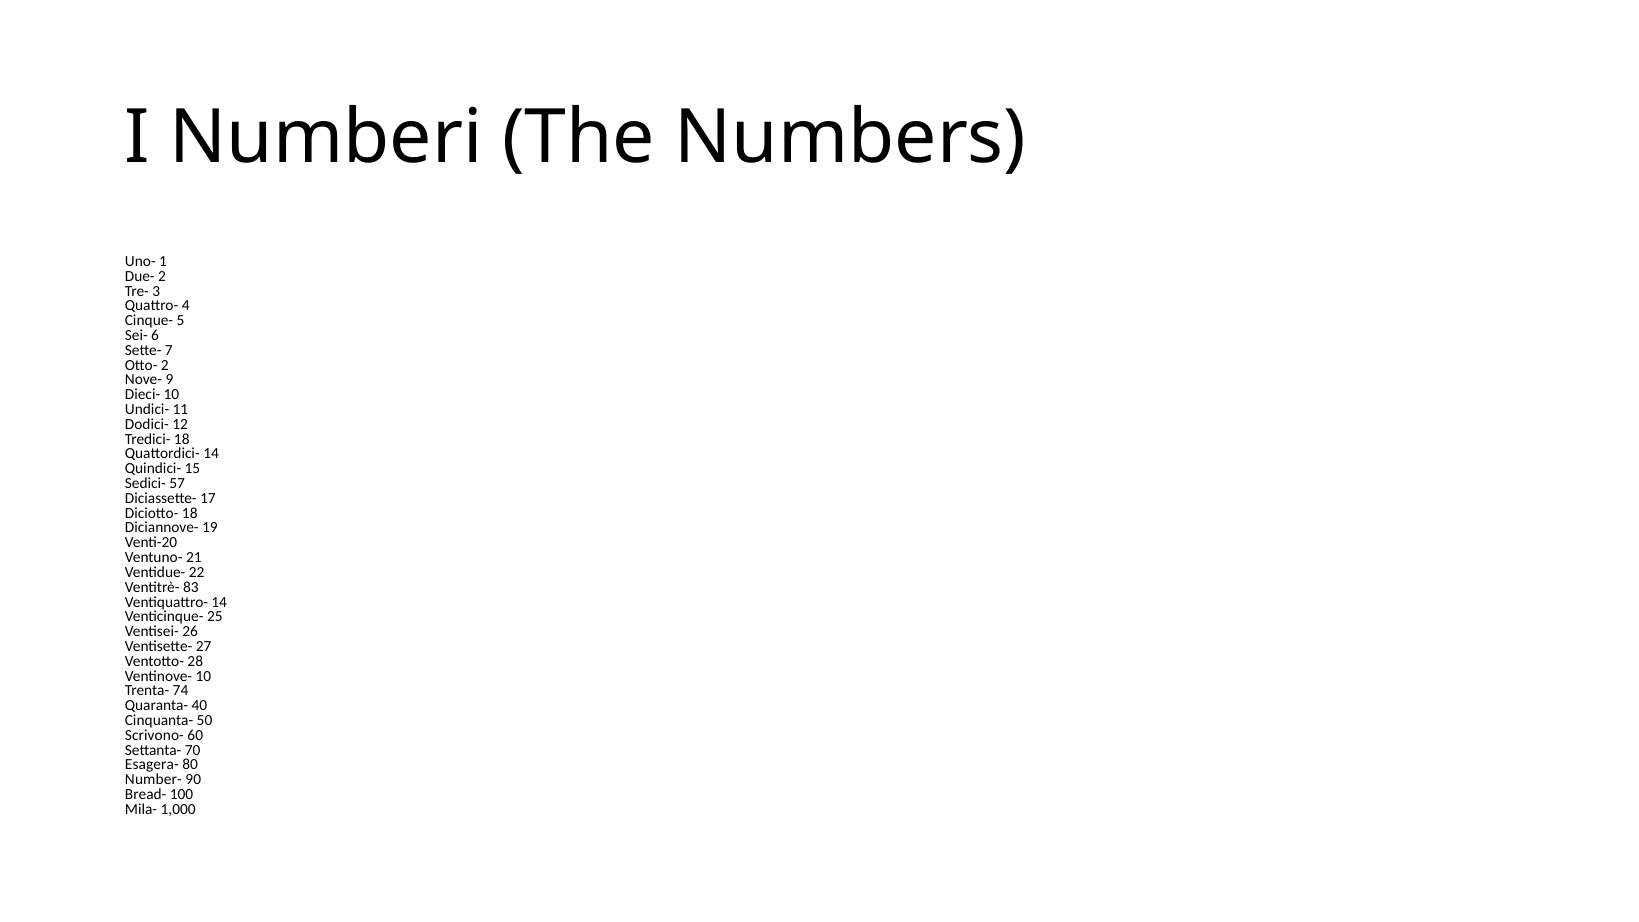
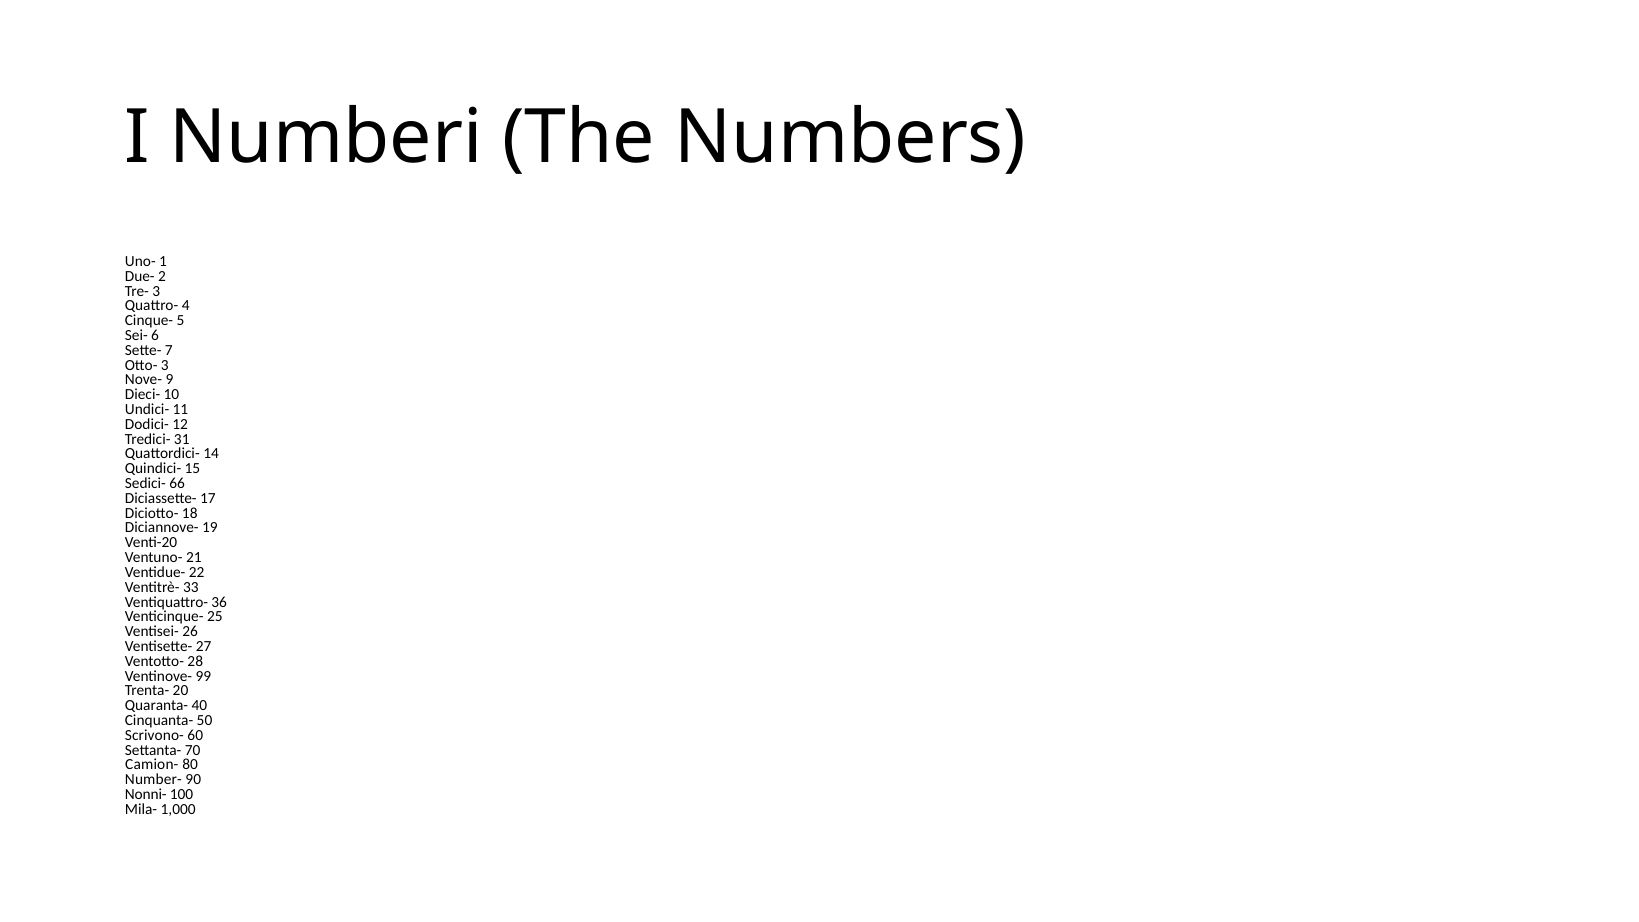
Otto- 2: 2 -> 3
Tredici- 18: 18 -> 31
57: 57 -> 66
83: 83 -> 33
Ventiquattro- 14: 14 -> 36
Ventinove- 10: 10 -> 99
74: 74 -> 20
Esagera-: Esagera- -> Camion-
Bread-: Bread- -> Nonni-
